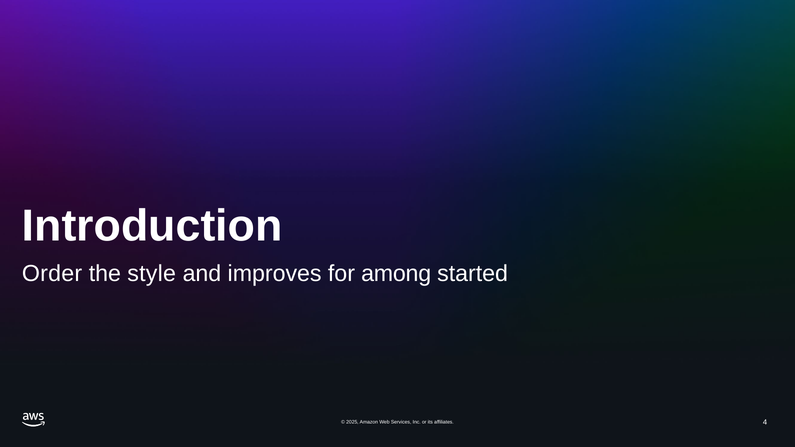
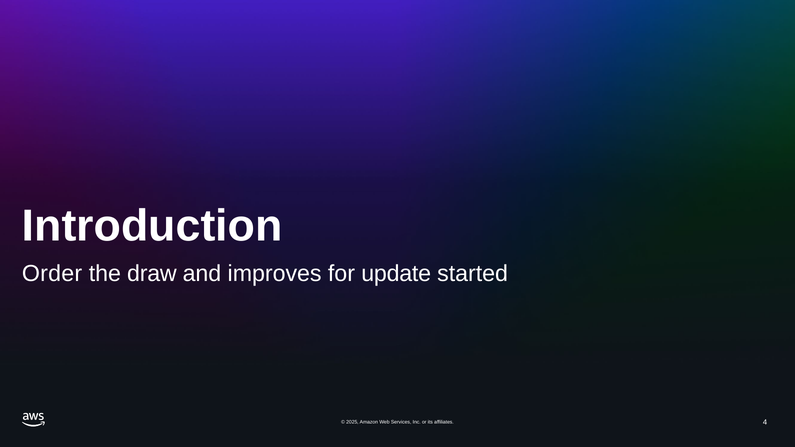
style: style -> draw
among: among -> update
